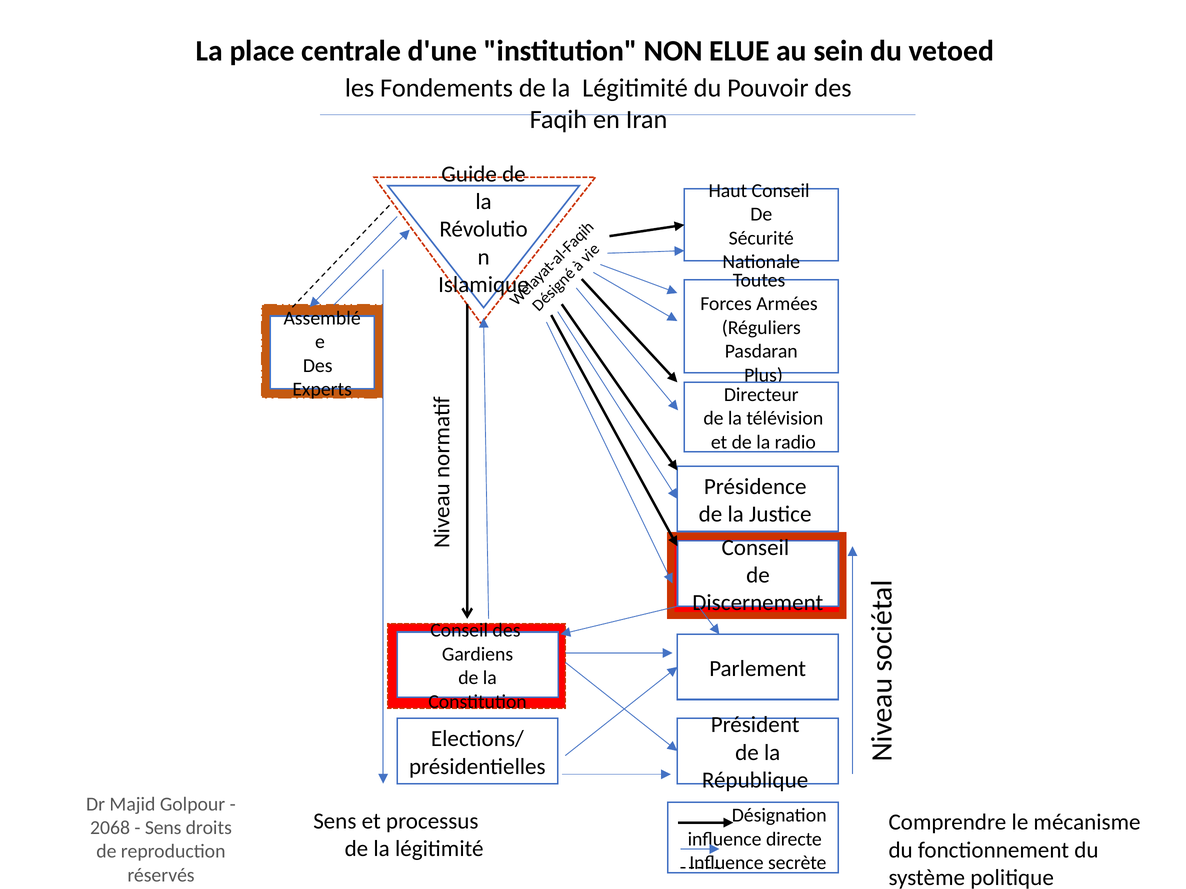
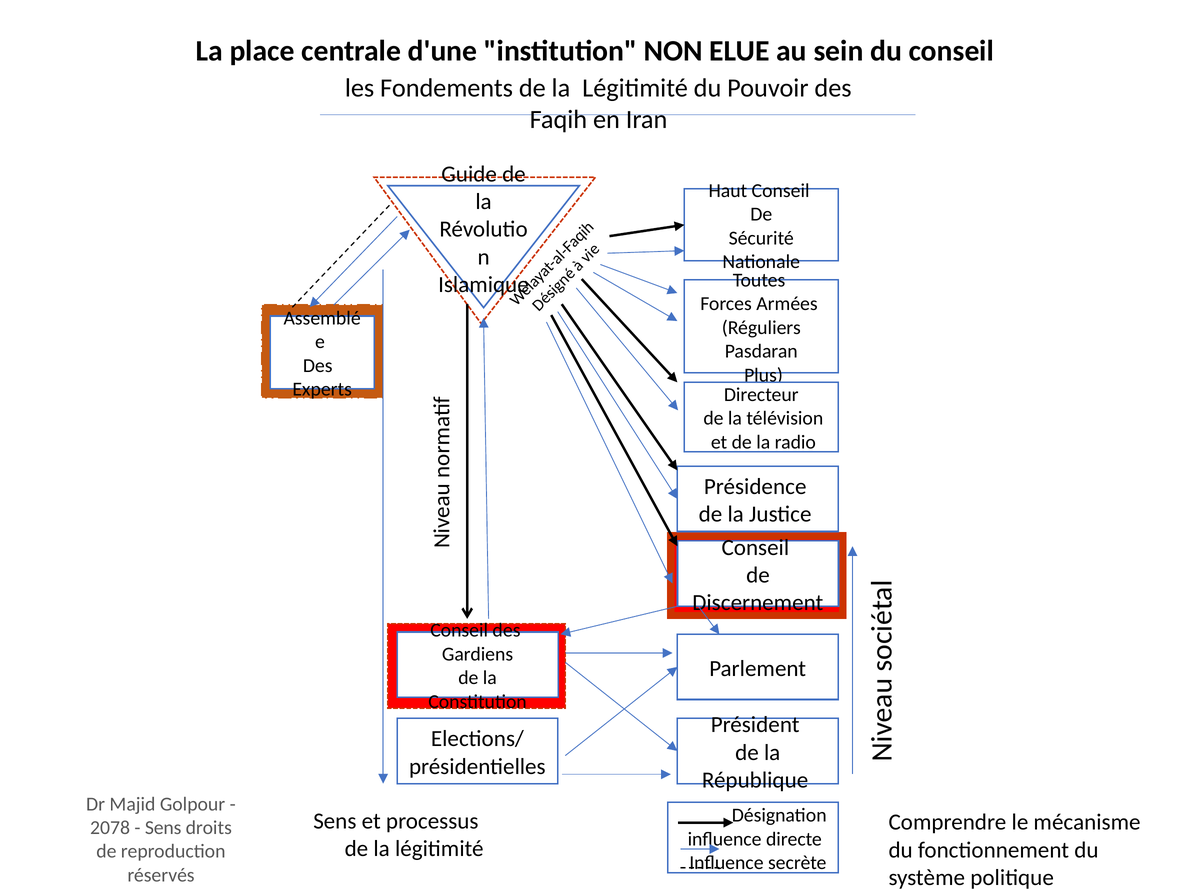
du vetoed: vetoed -> conseil
2068: 2068 -> 2078
